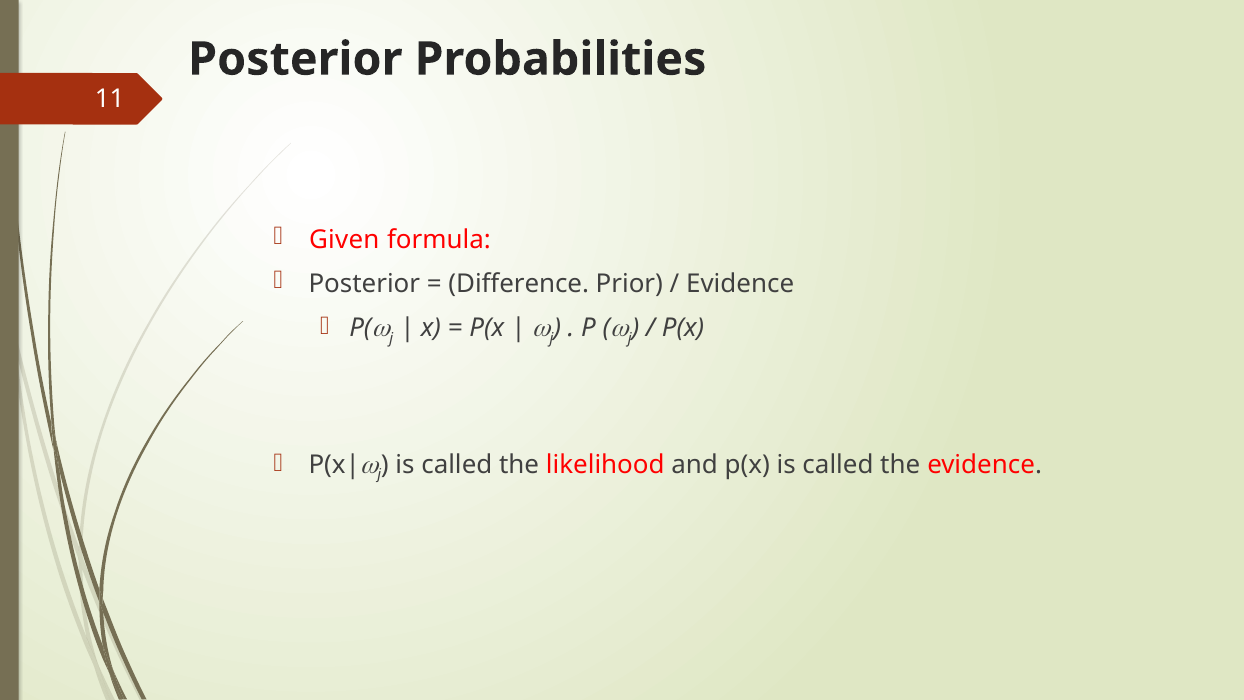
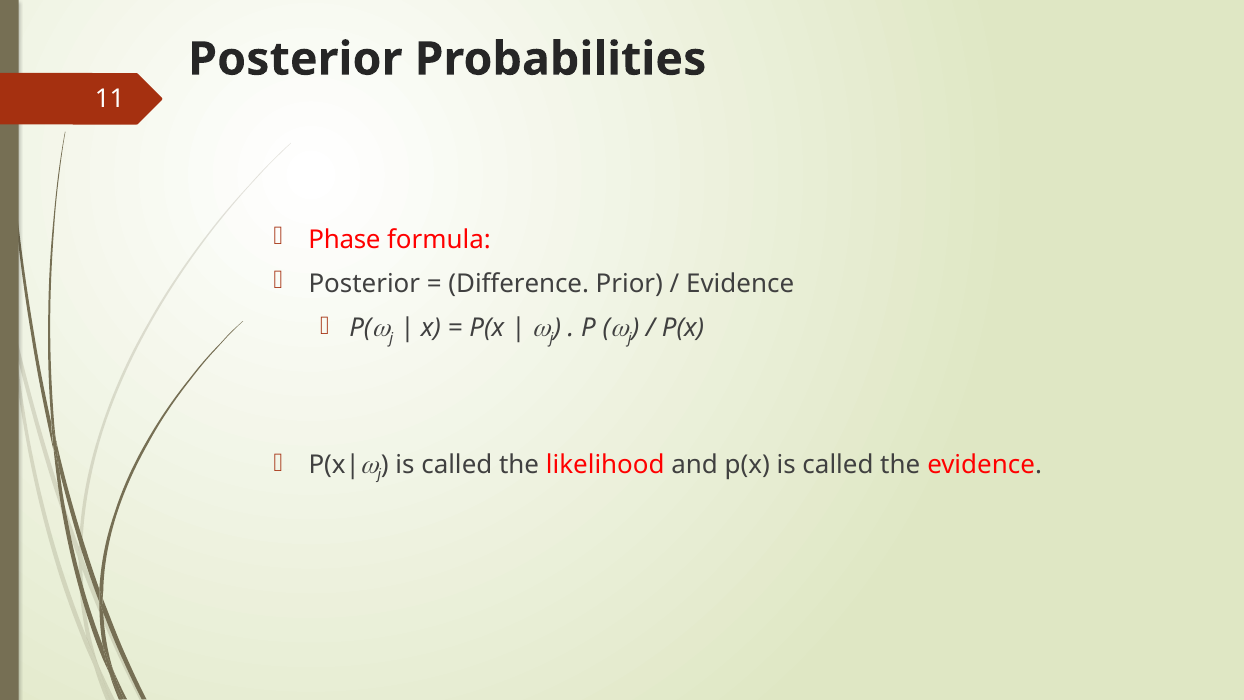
Given: Given -> Phase
